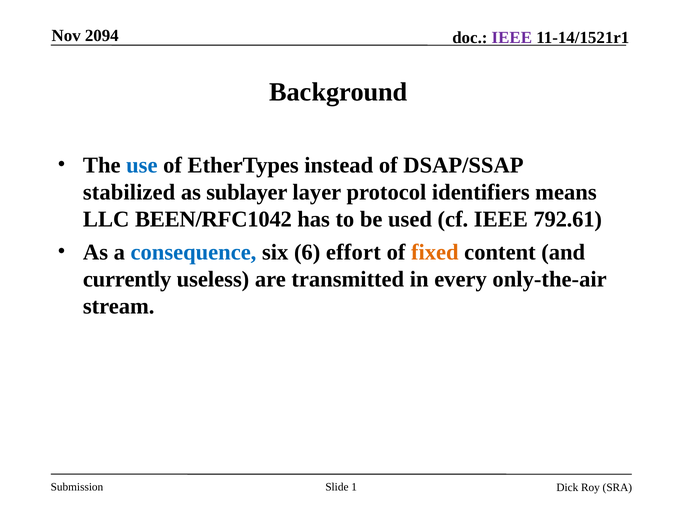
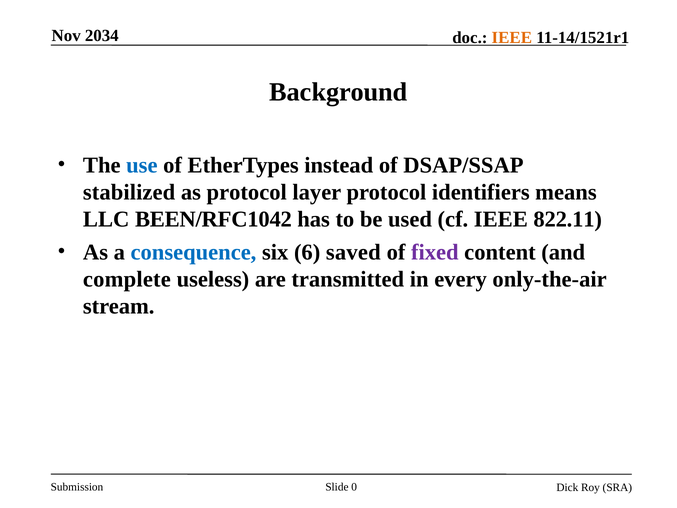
2094: 2094 -> 2034
IEEE at (512, 38) colour: purple -> orange
as sublayer: sublayer -> protocol
792.61: 792.61 -> 822.11
effort: effort -> saved
fixed colour: orange -> purple
currently: currently -> complete
1: 1 -> 0
